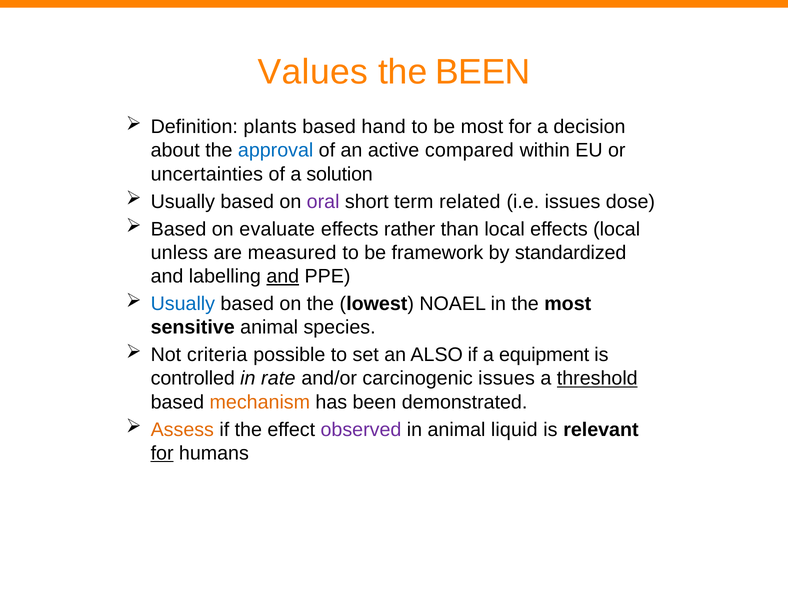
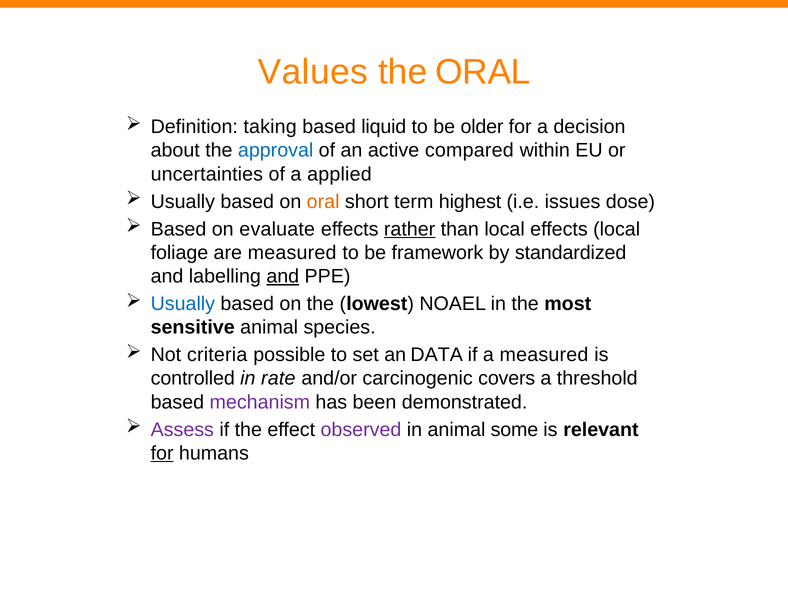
the BEEN: BEEN -> ORAL
plants: plants -> taking
hand: hand -> liquid
be most: most -> older
solution: solution -> applied
oral at (323, 202) colour: purple -> orange
related: related -> highest
rather underline: none -> present
unless: unless -> foliage
ALSO: ALSO -> DATA
a equipment: equipment -> measured
carcinogenic issues: issues -> covers
threshold underline: present -> none
mechanism colour: orange -> purple
Assess colour: orange -> purple
liquid: liquid -> some
